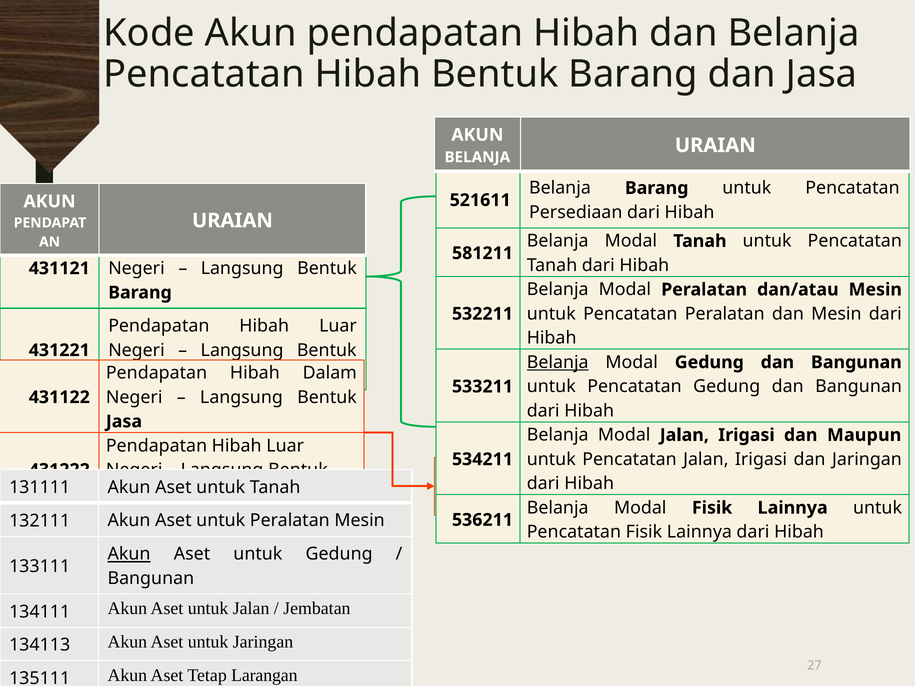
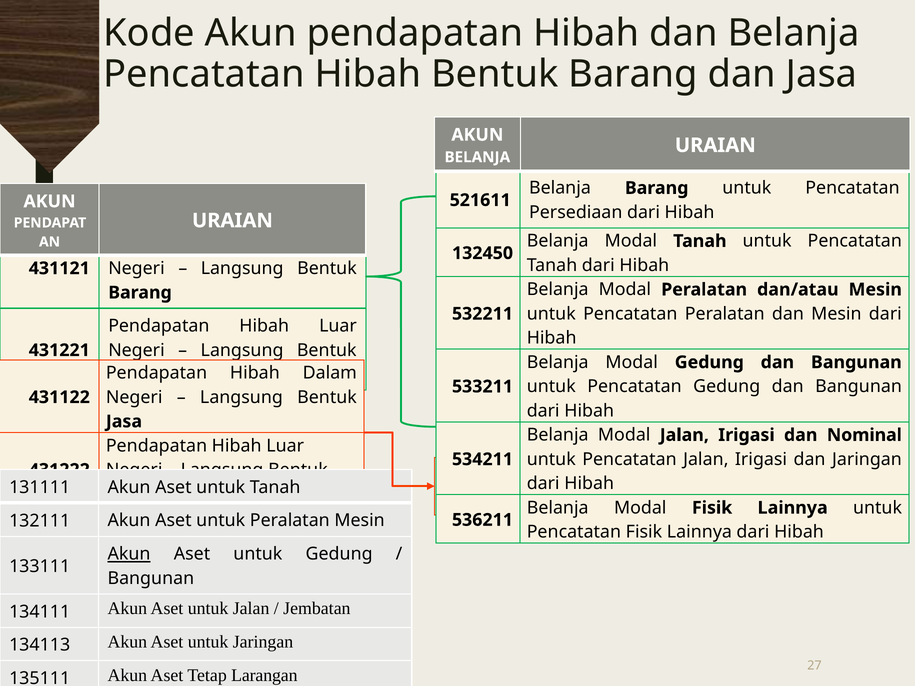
581211: 581211 -> 132450
Belanja at (558, 362) underline: present -> none
Maupun: Maupun -> Nominal
